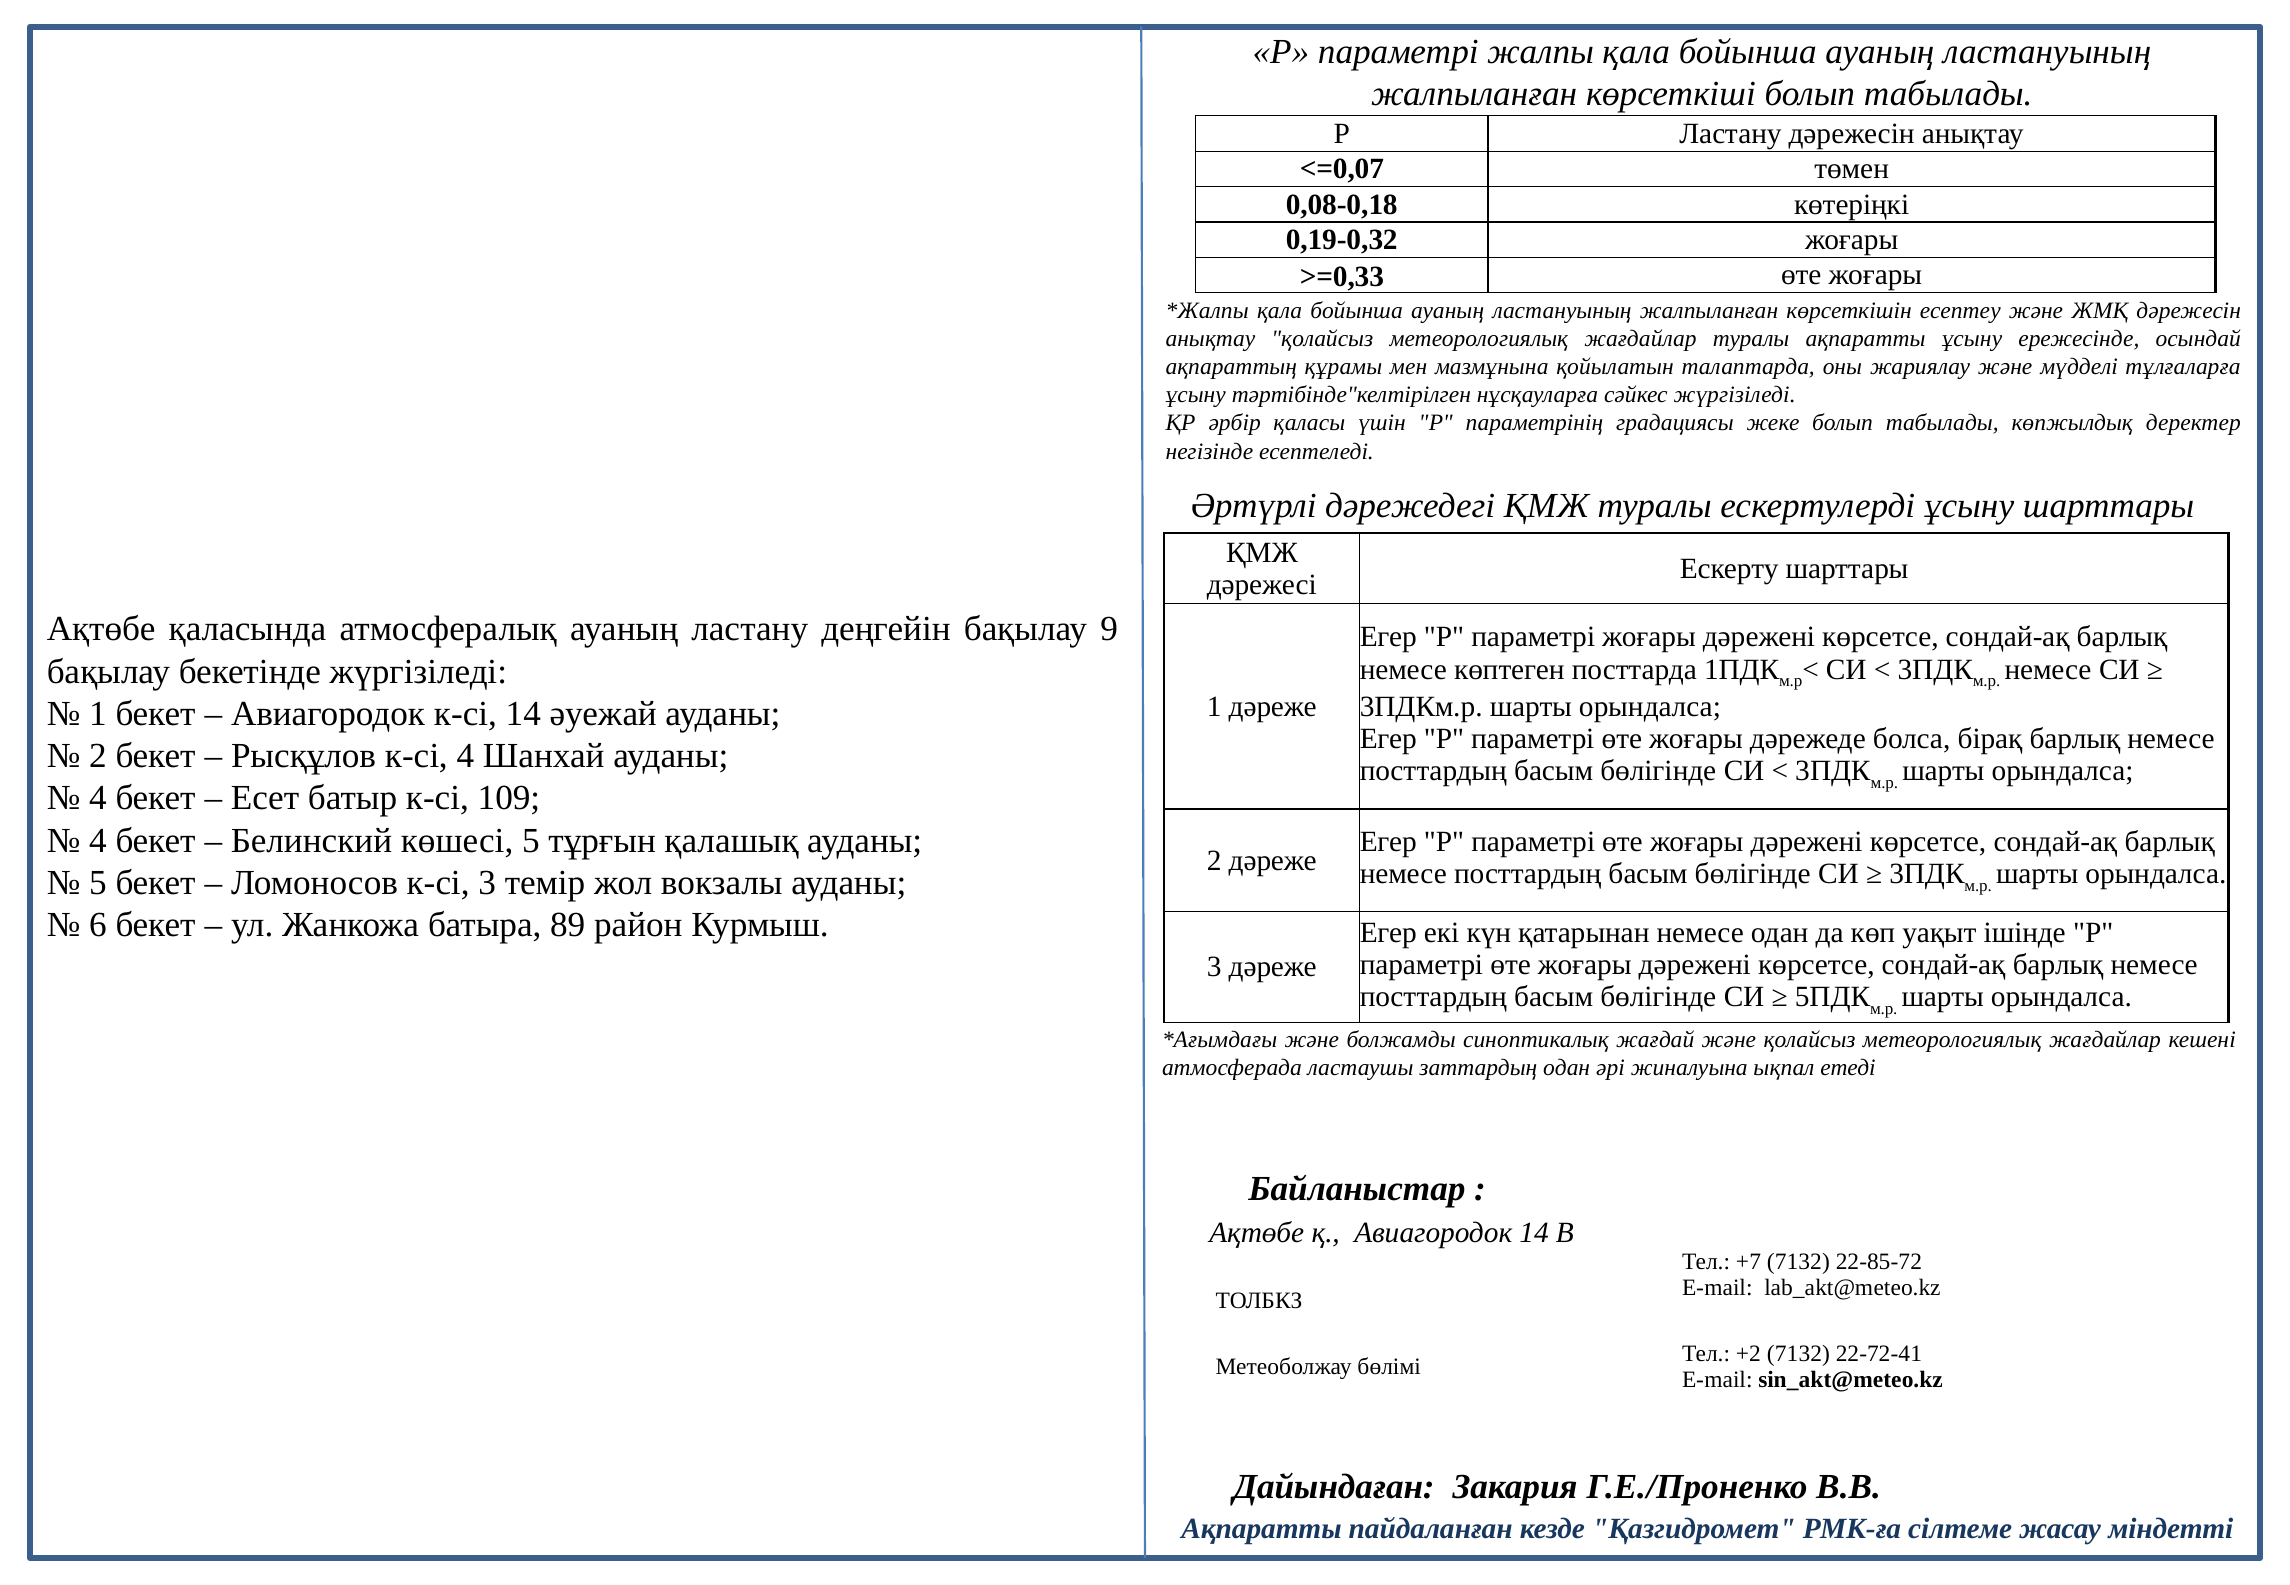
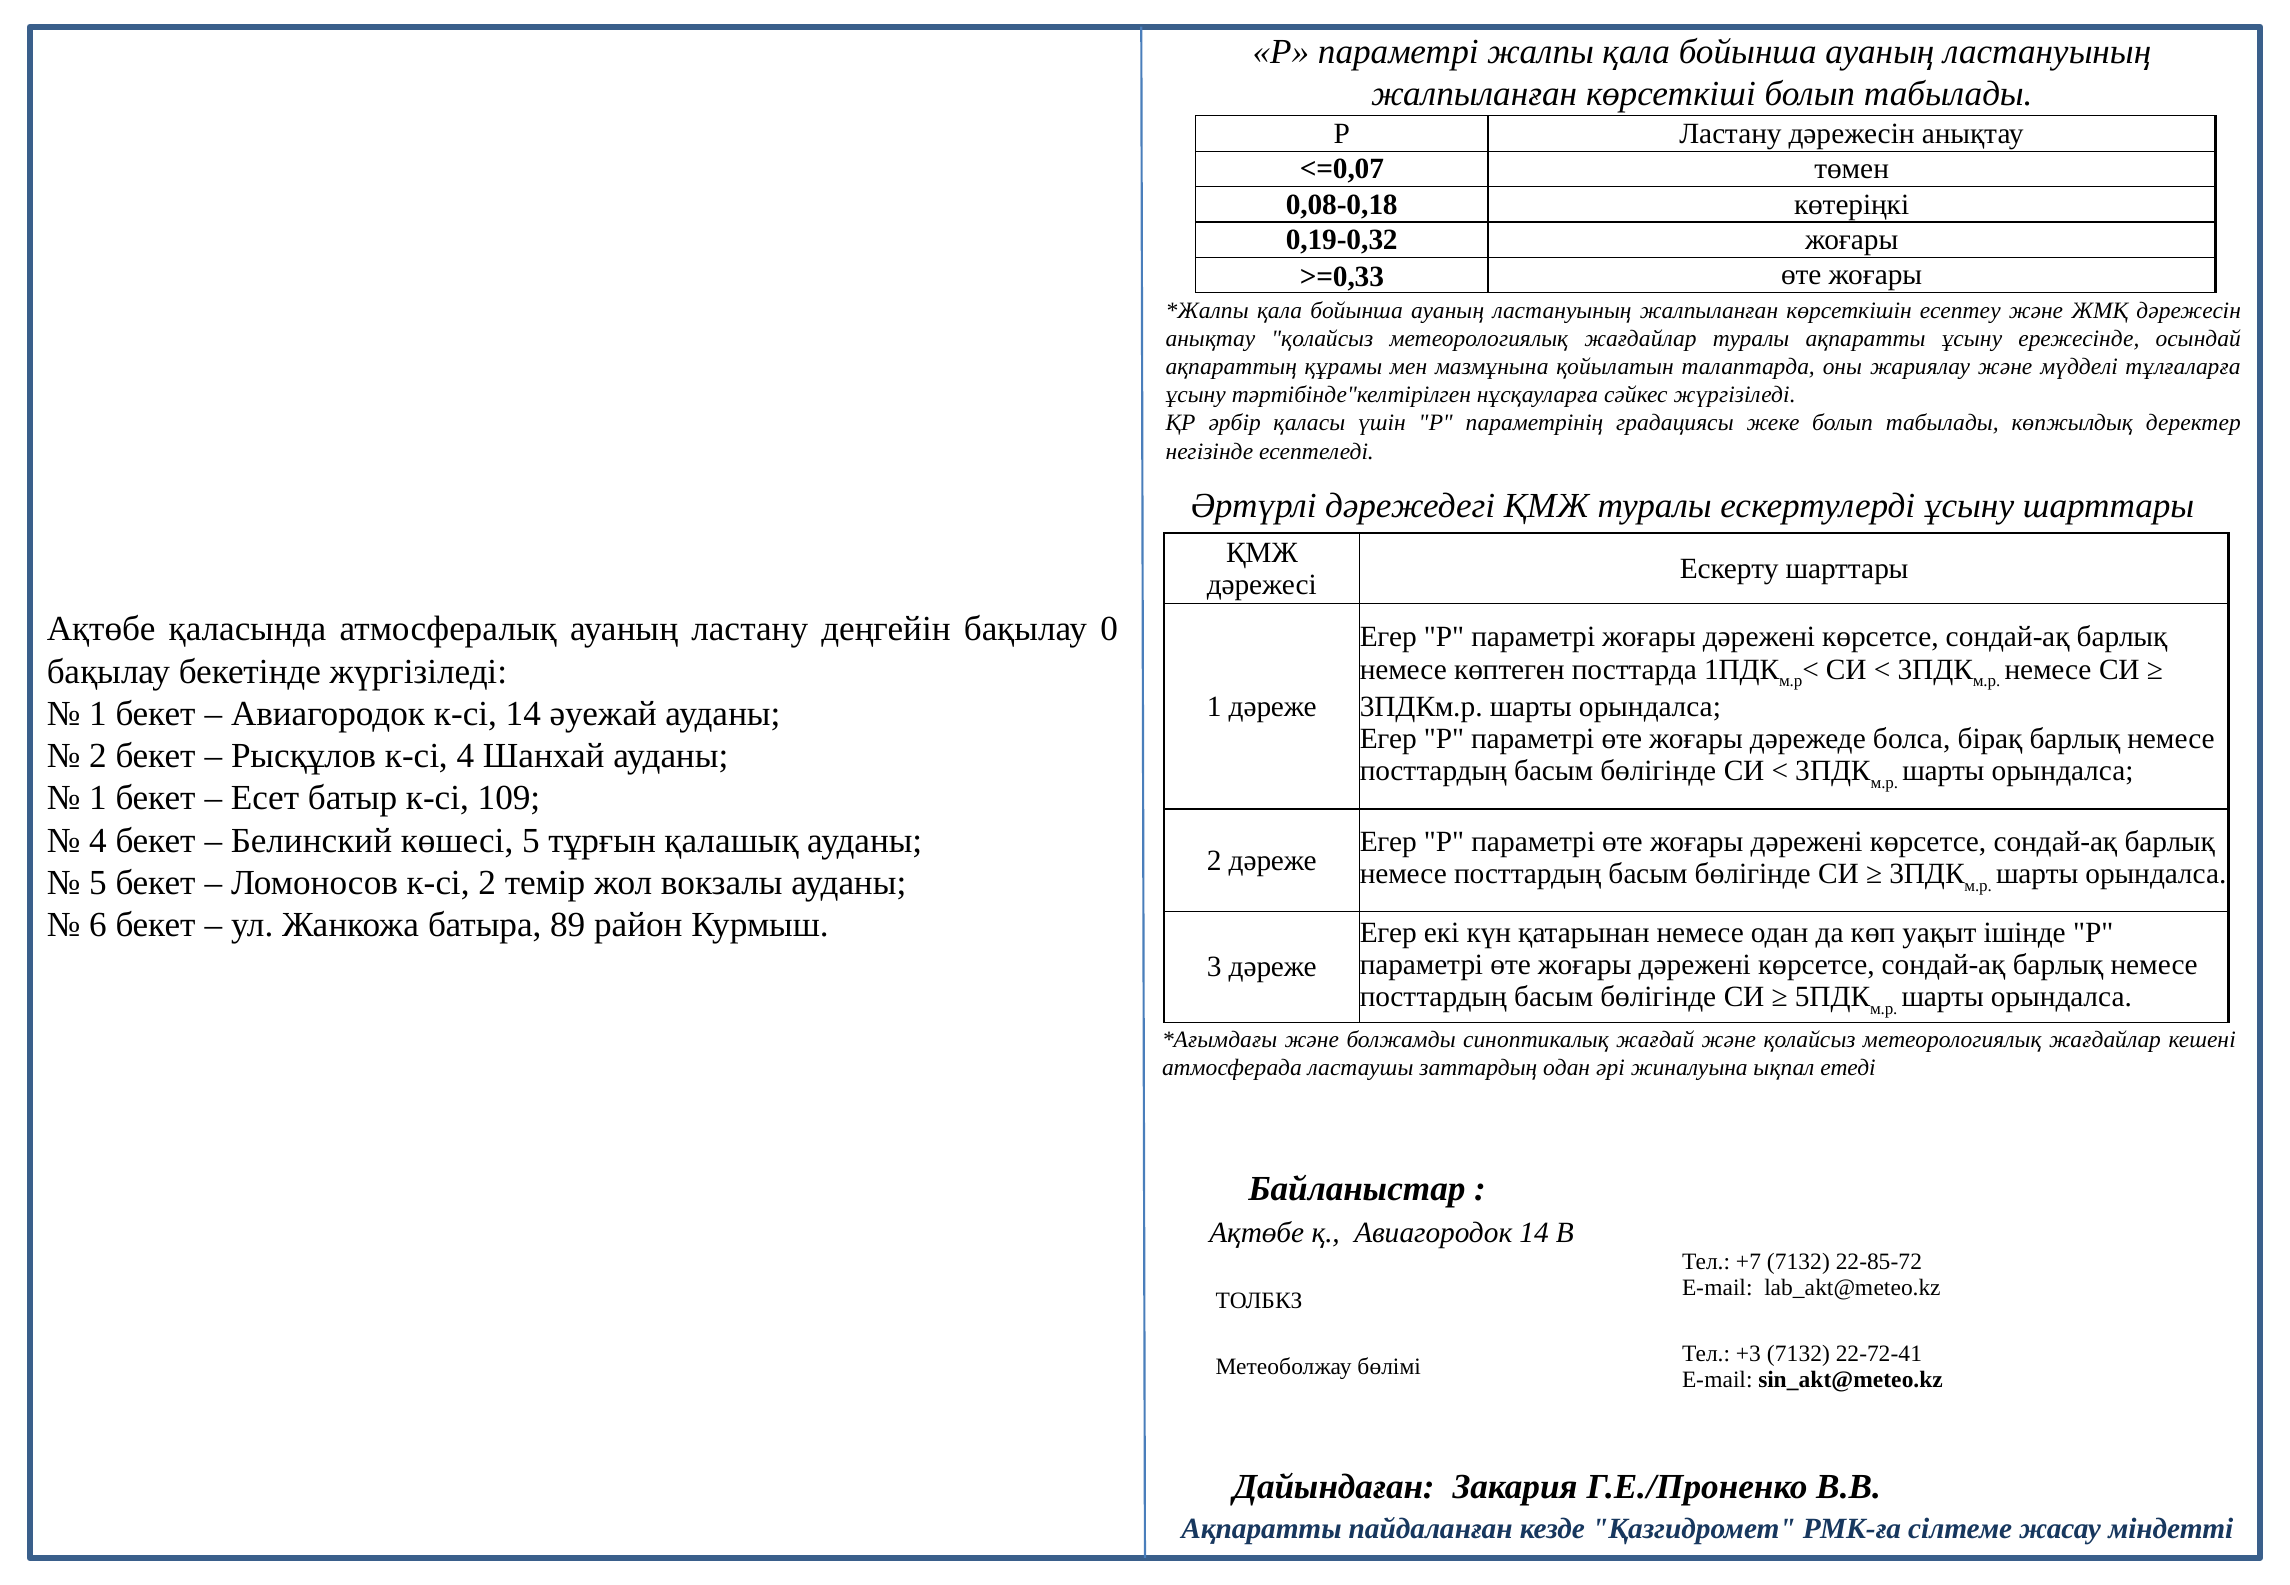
9: 9 -> 0
4 at (98, 798): 4 -> 1
к-сі 3: 3 -> 2
+2: +2 -> +3
